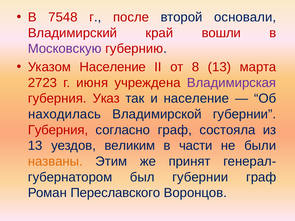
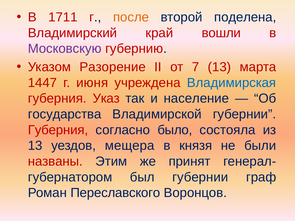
7548: 7548 -> 1711
после colour: red -> orange
основали: основали -> поделена
Указом Население: Население -> Разорение
8: 8 -> 7
2723: 2723 -> 1447
Владимирская colour: purple -> blue
находилась: находилась -> государства
согласно граф: граф -> было
великим: великим -> мещера
части: части -> князя
названы colour: orange -> red
